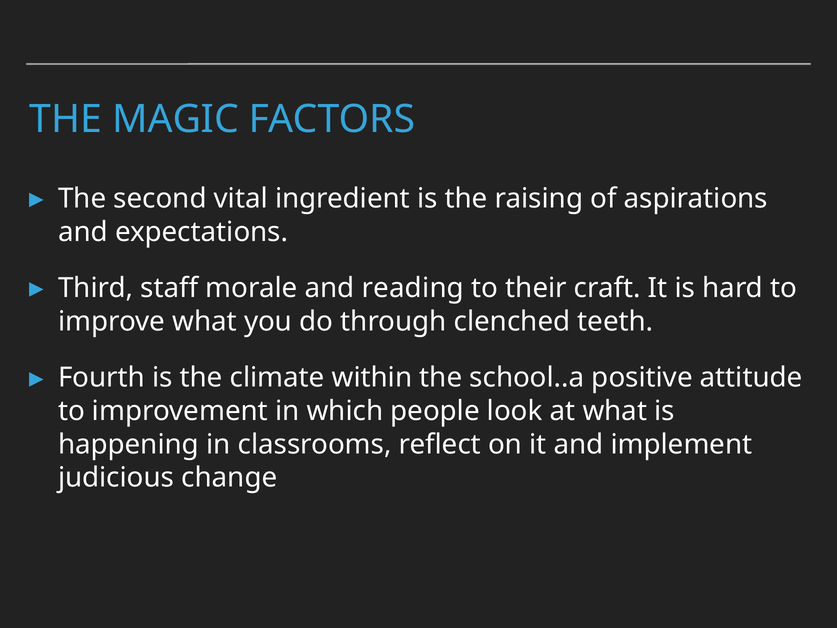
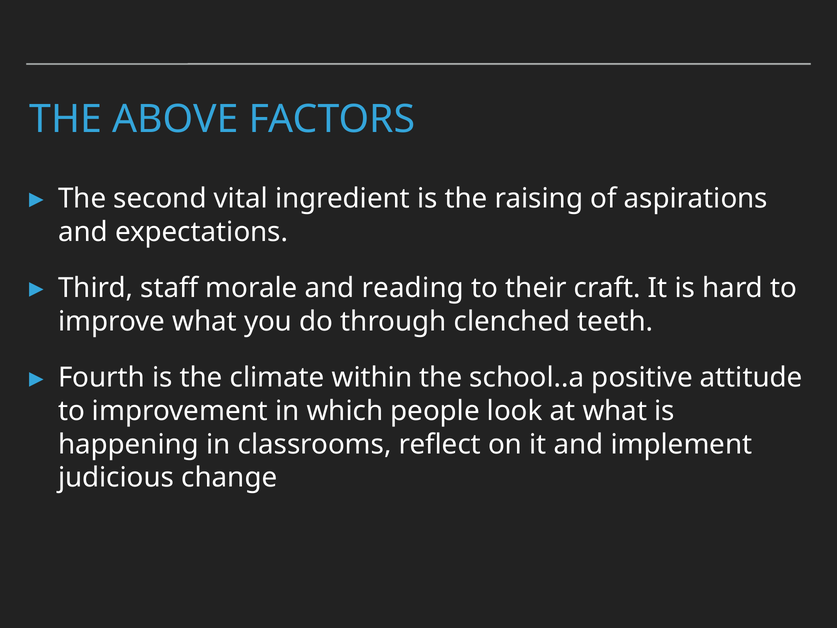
MAGIC: MAGIC -> ABOVE
